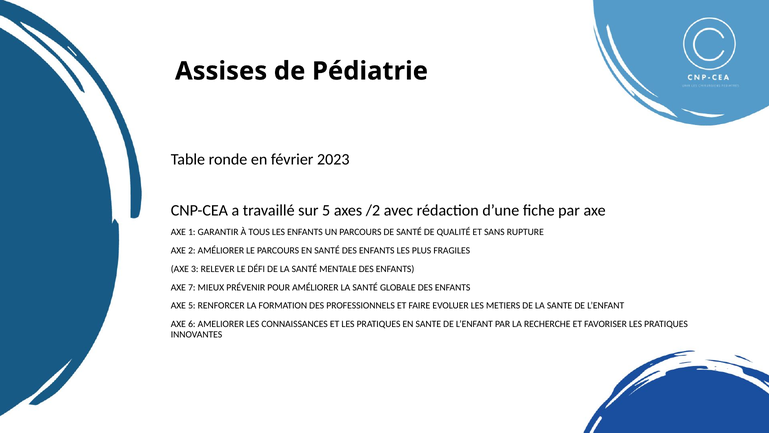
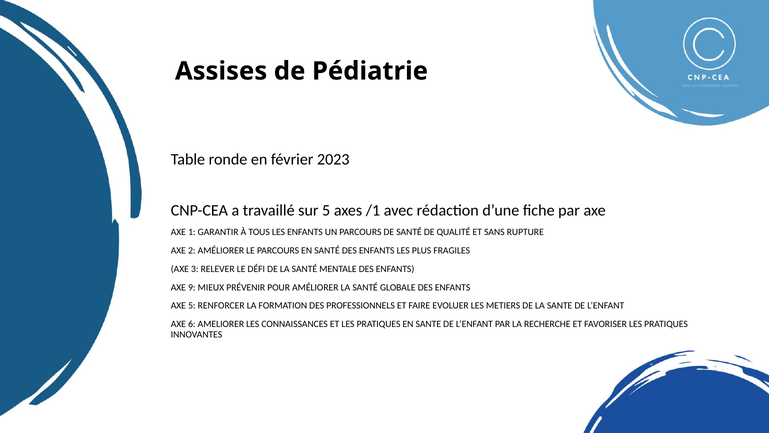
/2: /2 -> /1
7: 7 -> 9
